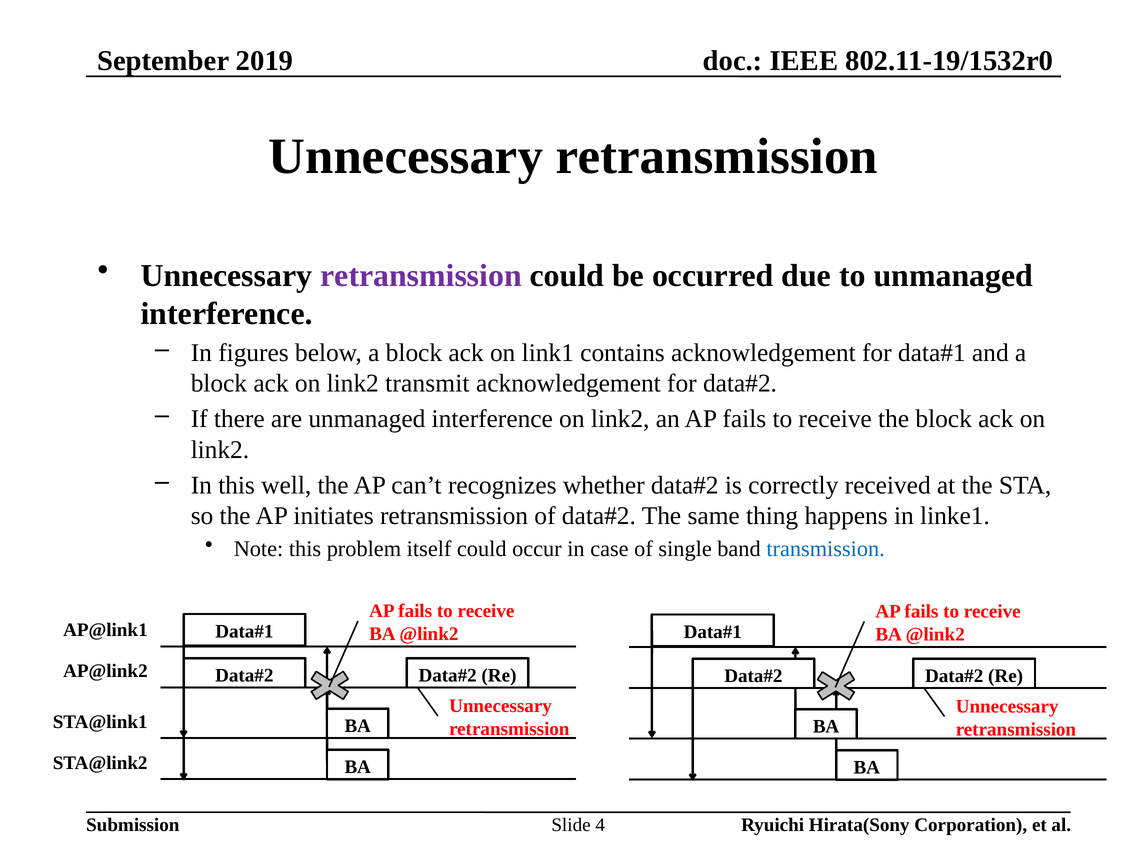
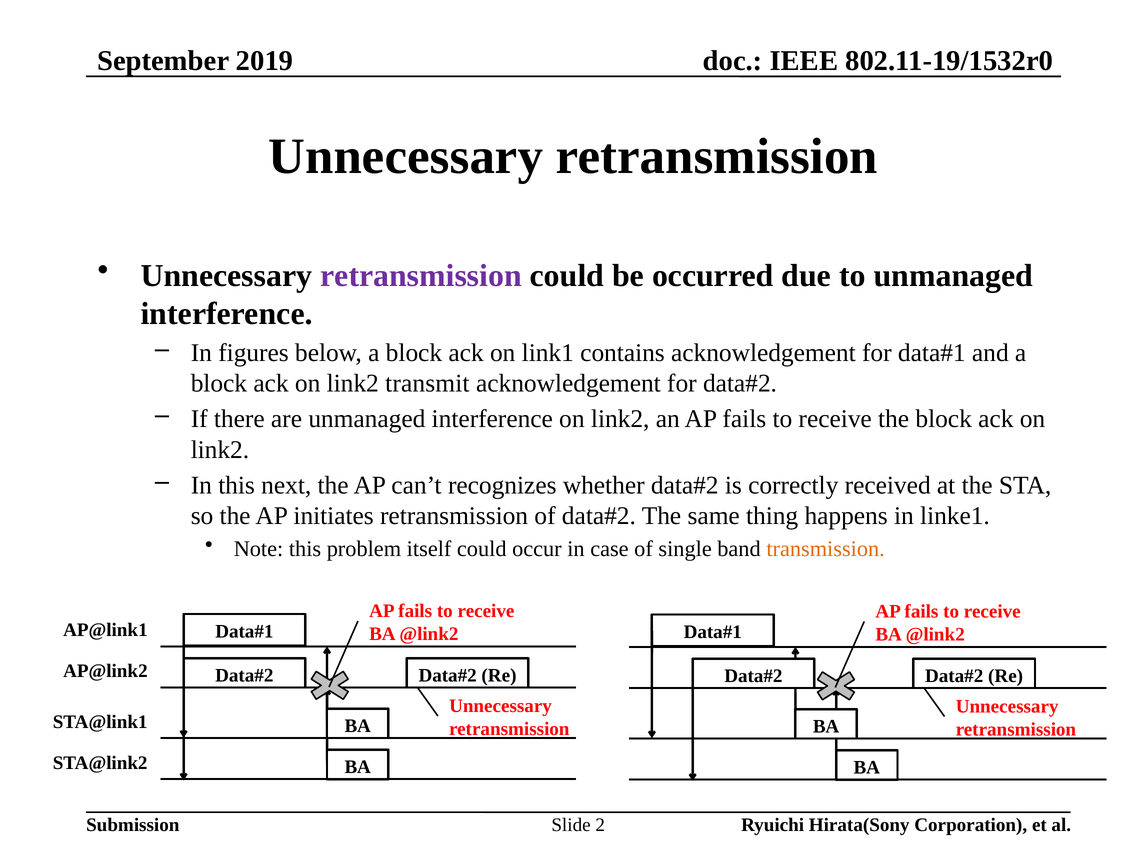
well: well -> next
transmission colour: blue -> orange
4: 4 -> 2
